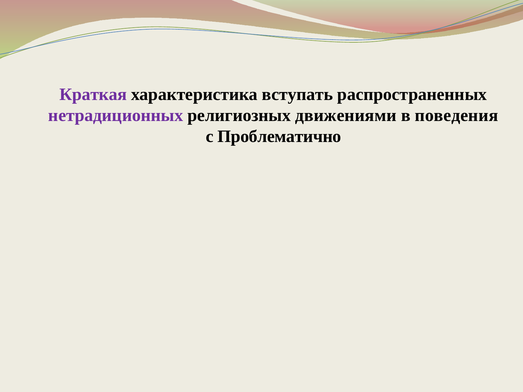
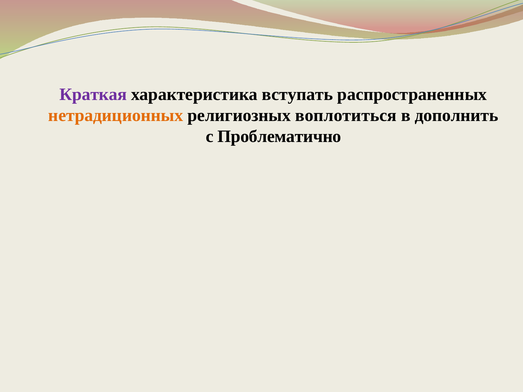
нетрадиционных colour: purple -> orange
движениями: движениями -> воплотиться
поведения: поведения -> дополнить
